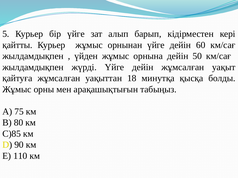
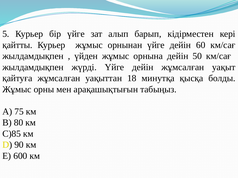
110: 110 -> 600
